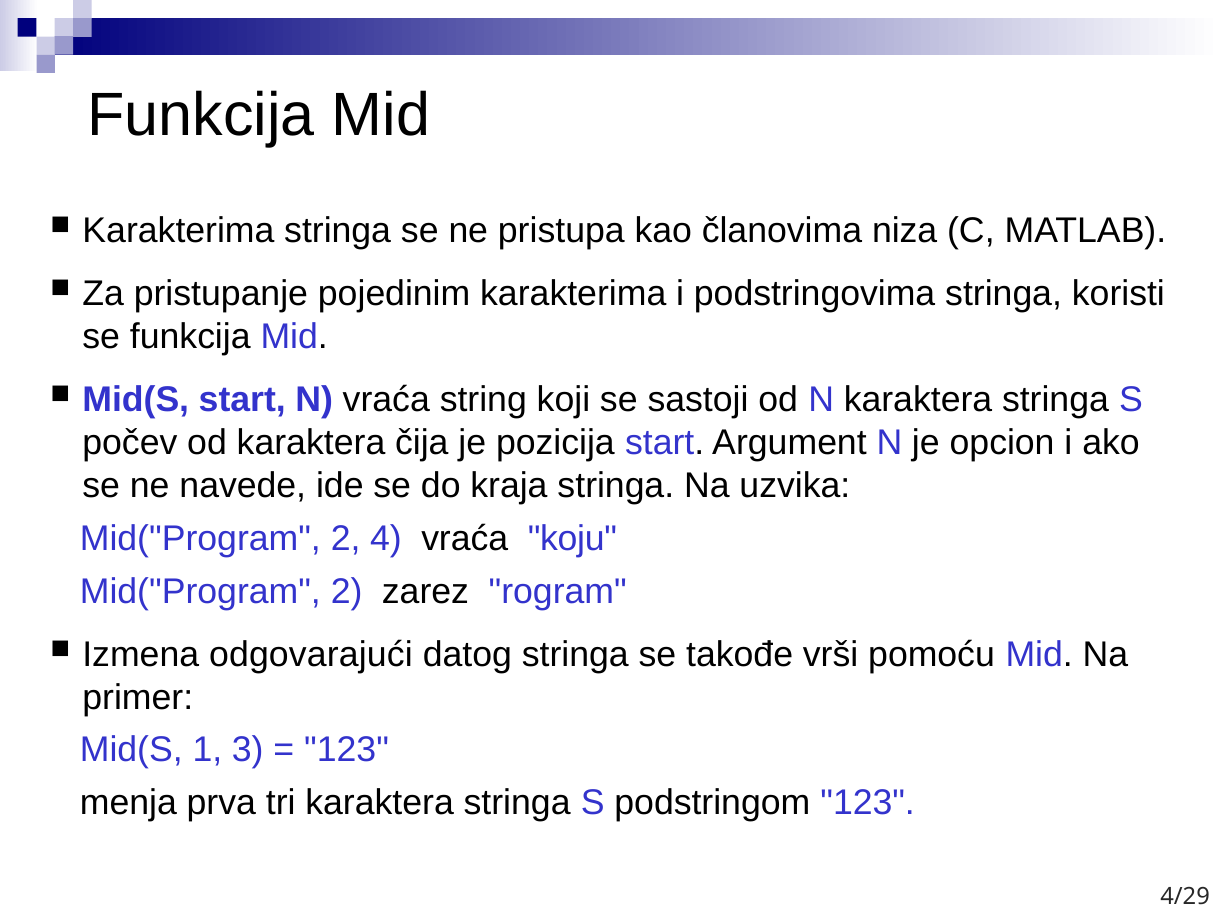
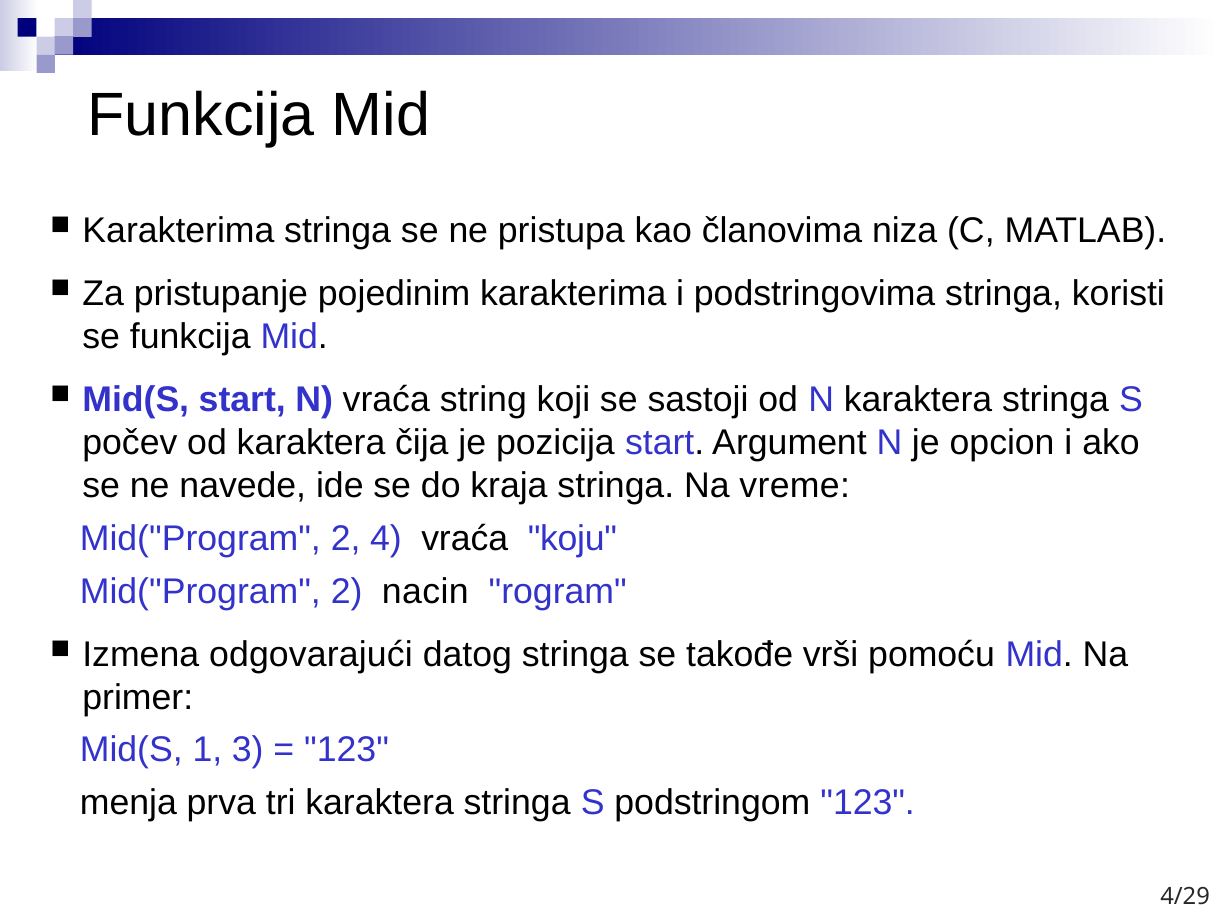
uzvika: uzvika -> vreme
zarez: zarez -> nacin
